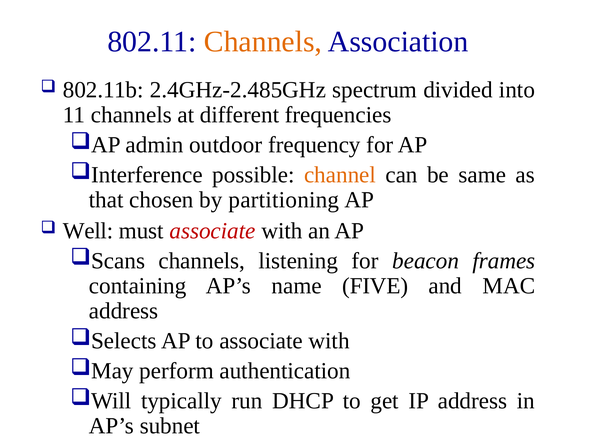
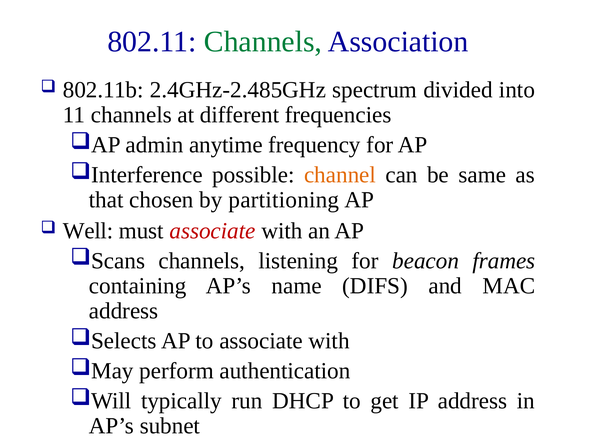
Channels at (263, 42) colour: orange -> green
outdoor: outdoor -> anytime
FIVE: FIVE -> DIFS
